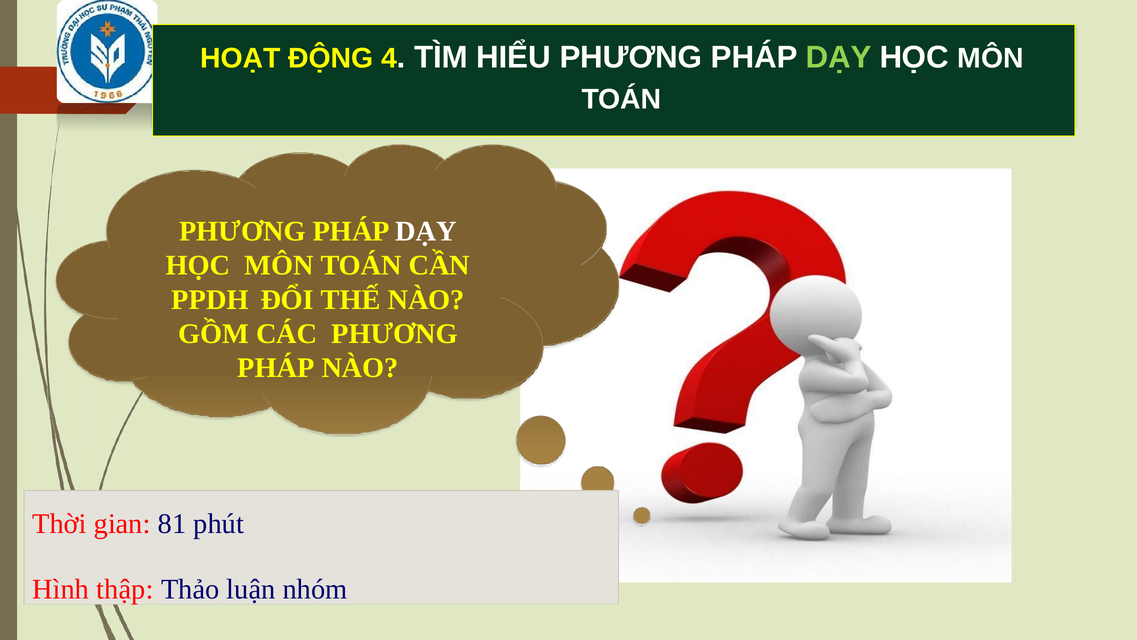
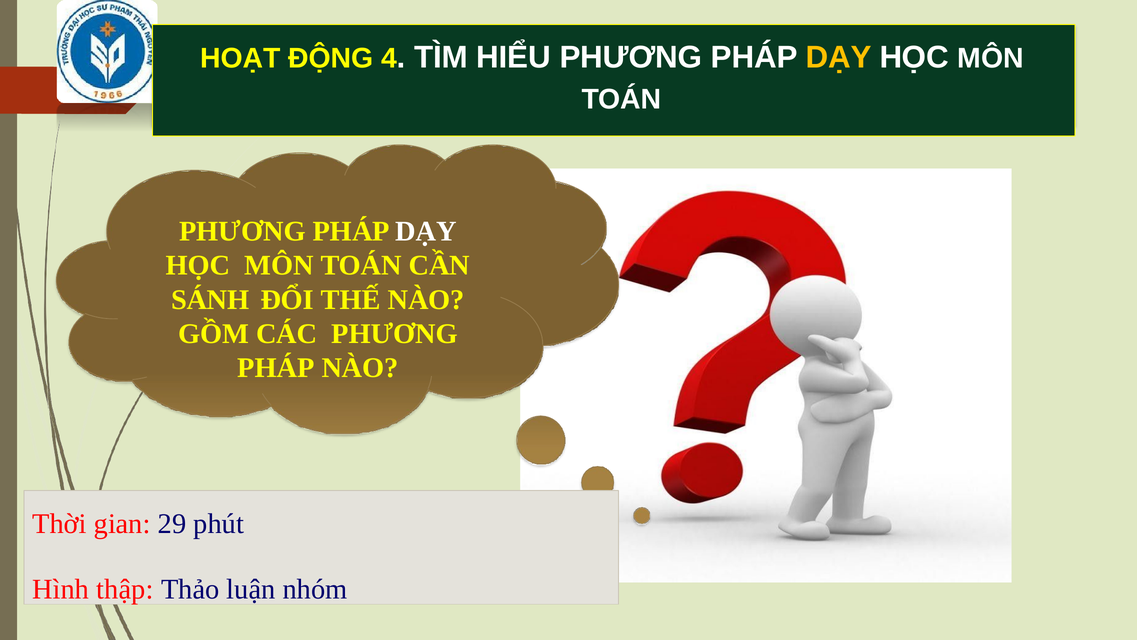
DẠY at (839, 57) colour: light green -> yellow
PPDH: PPDH -> SÁNH
81: 81 -> 29
